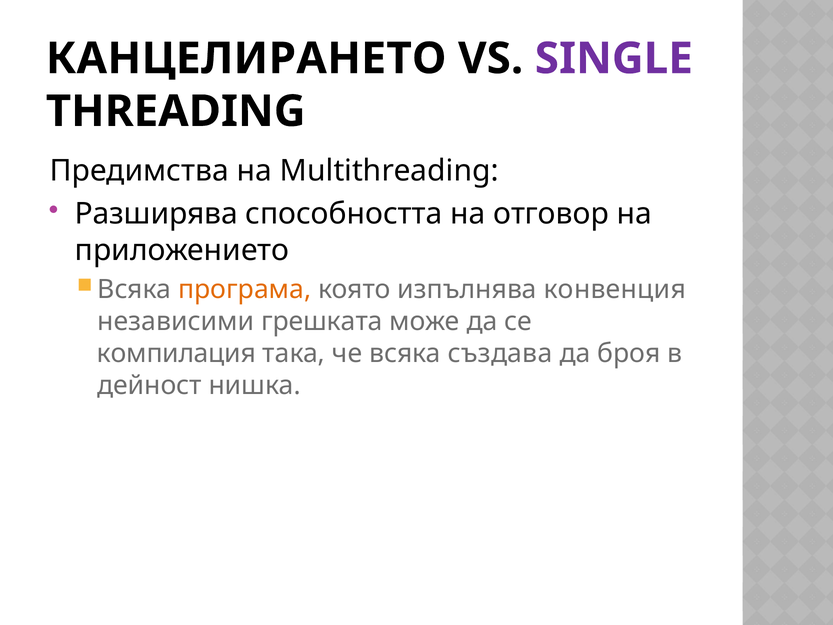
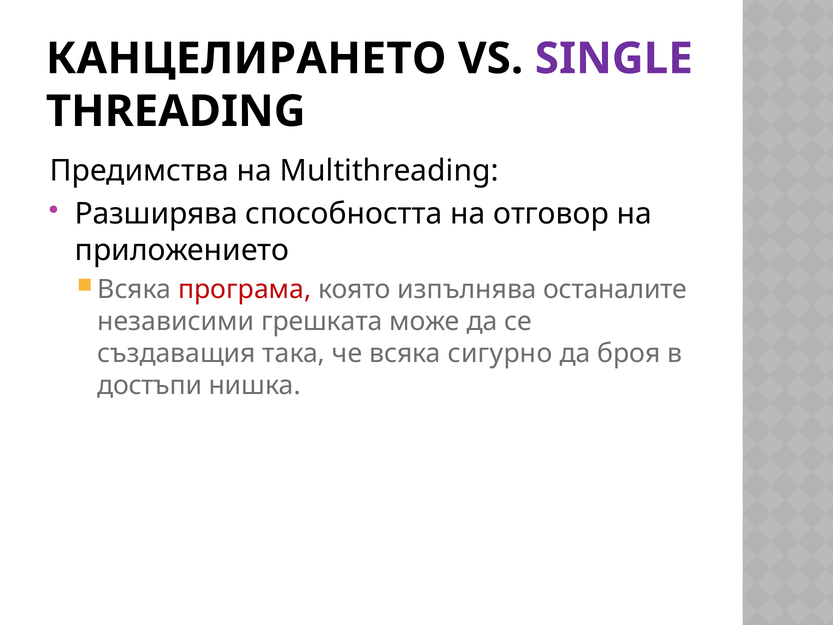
програма colour: orange -> red
конвенция: конвенция -> останалите
компилация: компилация -> създаващия
създава: създава -> сигурно
дейност: дейност -> достъпи
